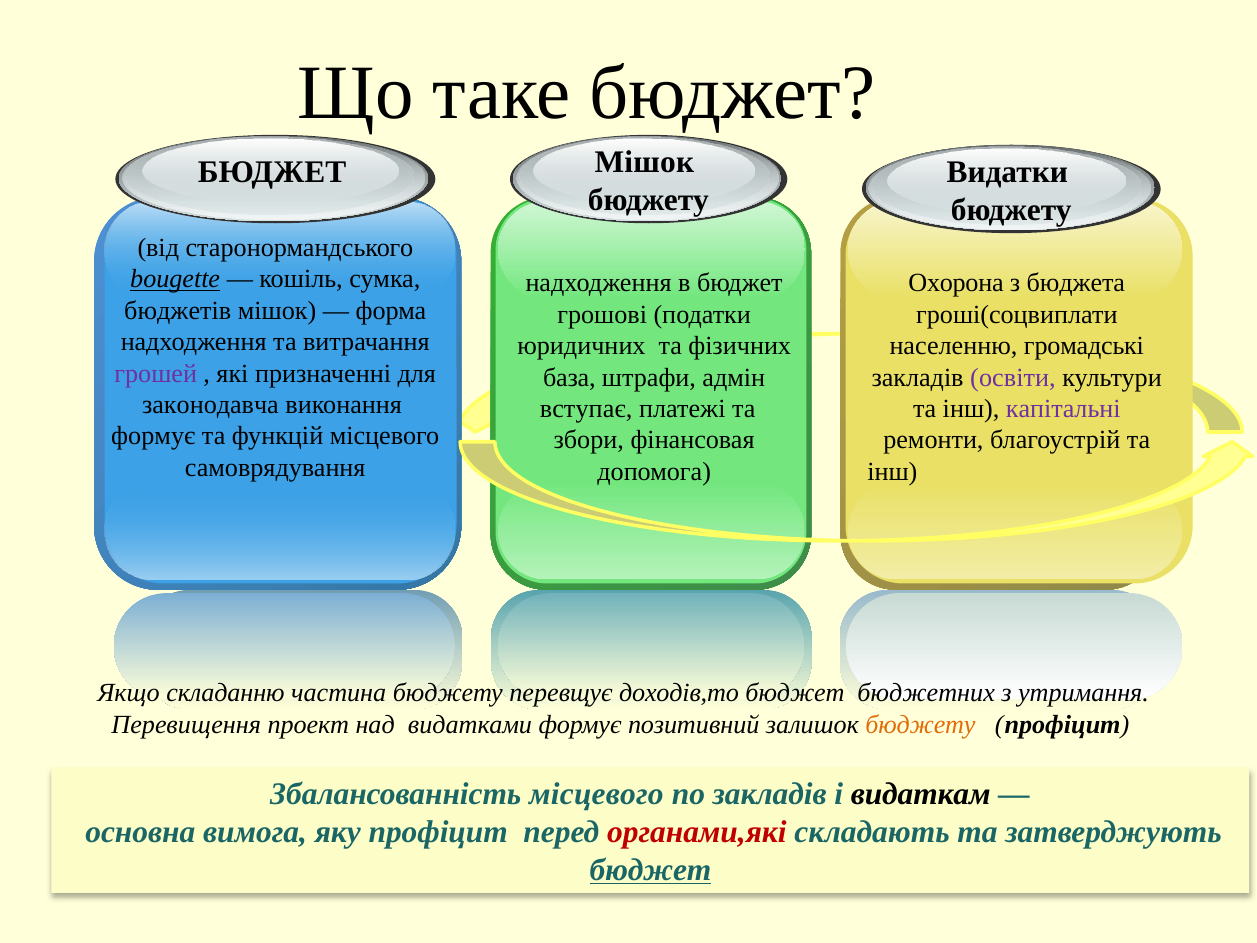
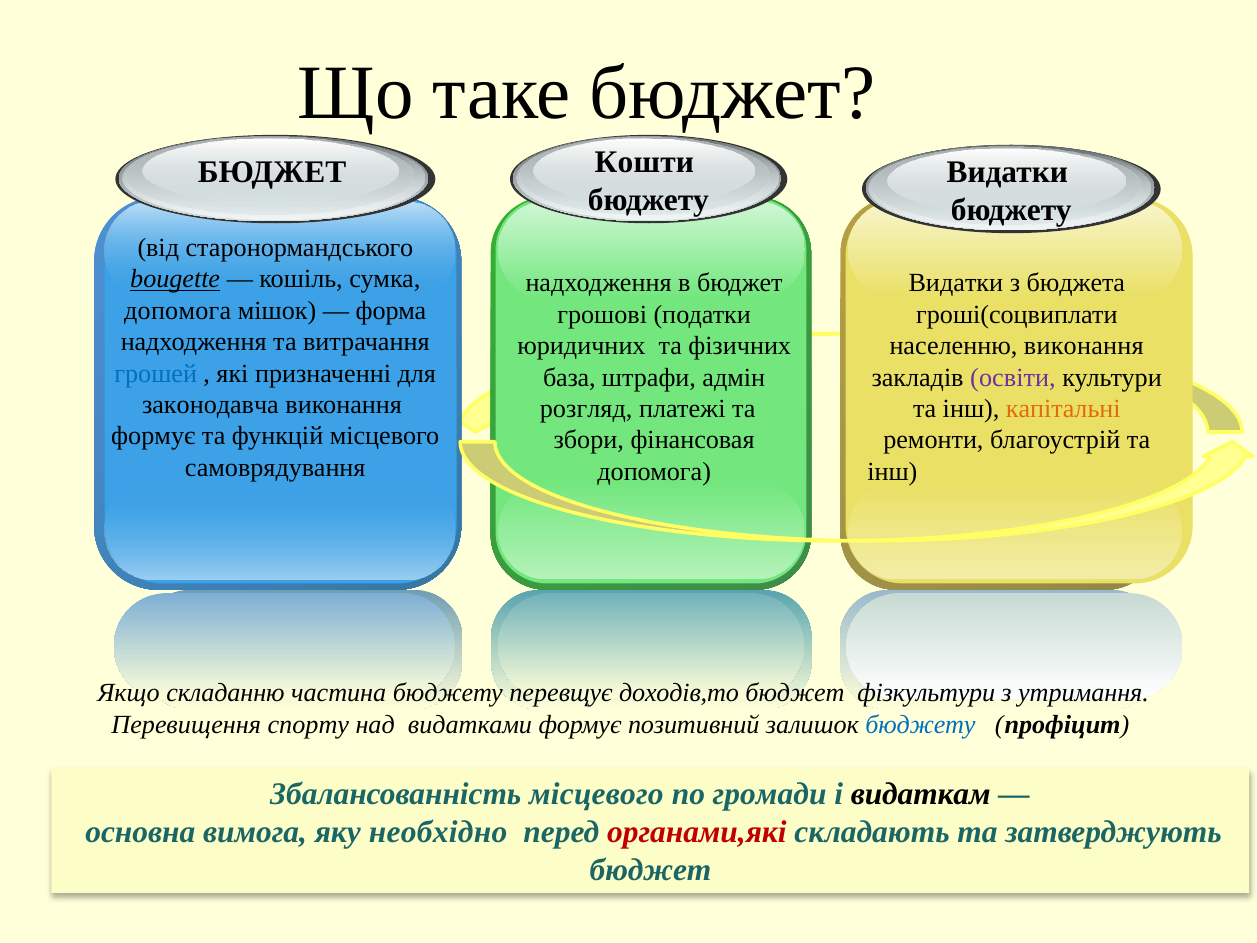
Мішок at (644, 162): Мішок -> Кошти
Охорона at (956, 283): Охорона -> Видатки
бюджетів at (178, 310): бюджетів -> допомога
населенню громадські: громадські -> виконання
грошей colour: purple -> blue
вступає: вступає -> розгляд
капітальні colour: purple -> orange
бюджетних: бюджетних -> фізкультури
проект: проект -> спорту
бюджету at (920, 724) colour: orange -> blue
по закладів: закладів -> громади
яку профіцит: профіцит -> необхідно
бюджет at (650, 870) underline: present -> none
